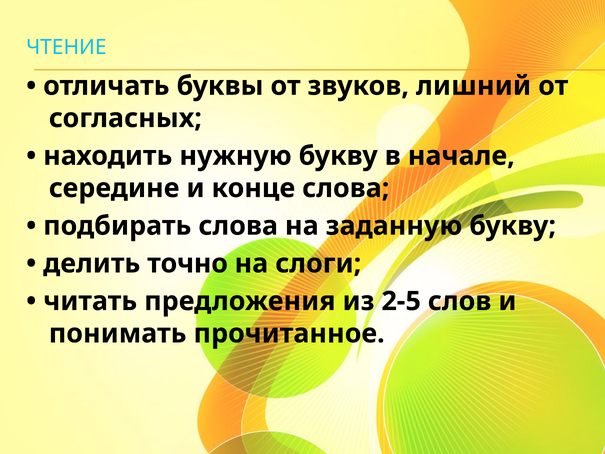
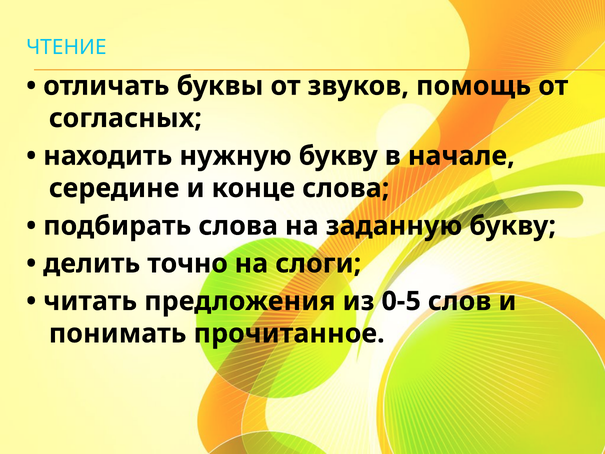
лишний: лишний -> помощь
2-5: 2-5 -> 0-5
